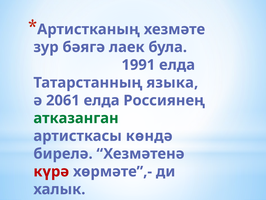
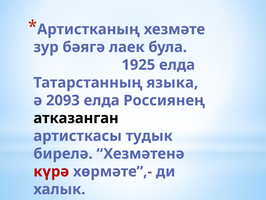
1991: 1991 -> 1925
2061: 2061 -> 2093
атказанган colour: green -> black
көндә: көндә -> тудык
